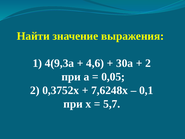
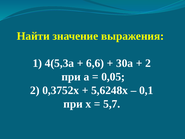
4(9,3а: 4(9,3а -> 4(5,3а
4,6: 4,6 -> 6,6
7,6248х: 7,6248х -> 5,6248х
